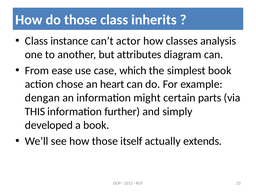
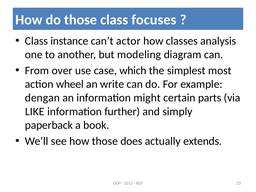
inherits: inherits -> focuses
attributes: attributes -> modeling
ease: ease -> over
simplest book: book -> most
chose: chose -> wheel
heart: heart -> write
THIS: THIS -> LIKE
developed: developed -> paperback
itself: itself -> does
